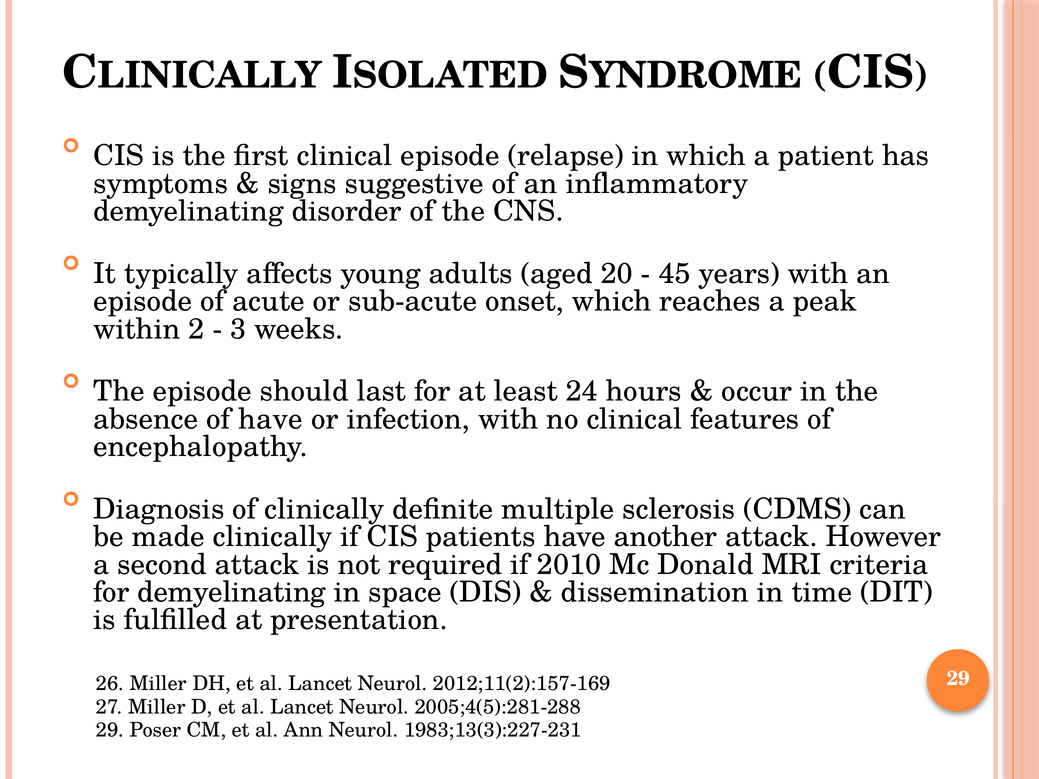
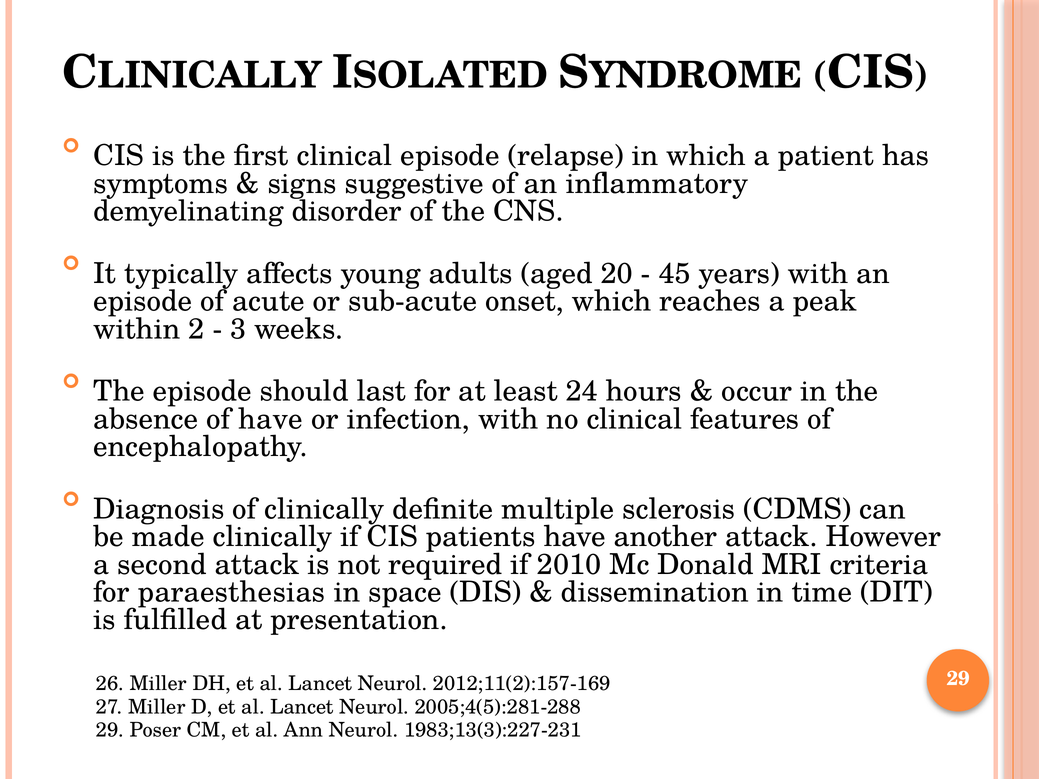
for demyelinating: demyelinating -> paraesthesias
